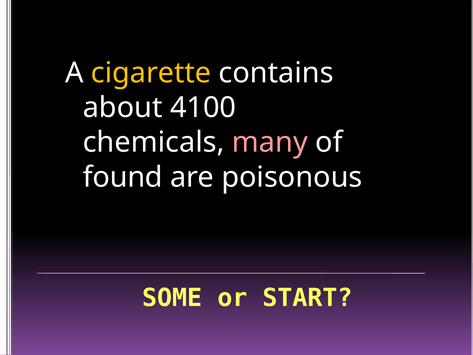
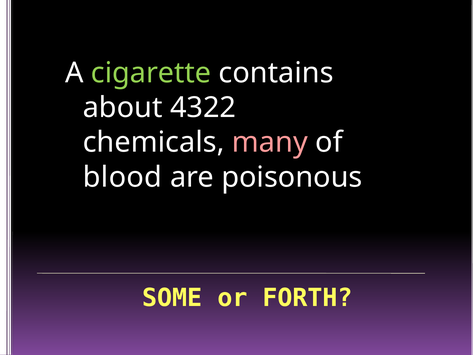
cigarette colour: yellow -> light green
4100: 4100 -> 4322
found: found -> blood
START: START -> FORTH
